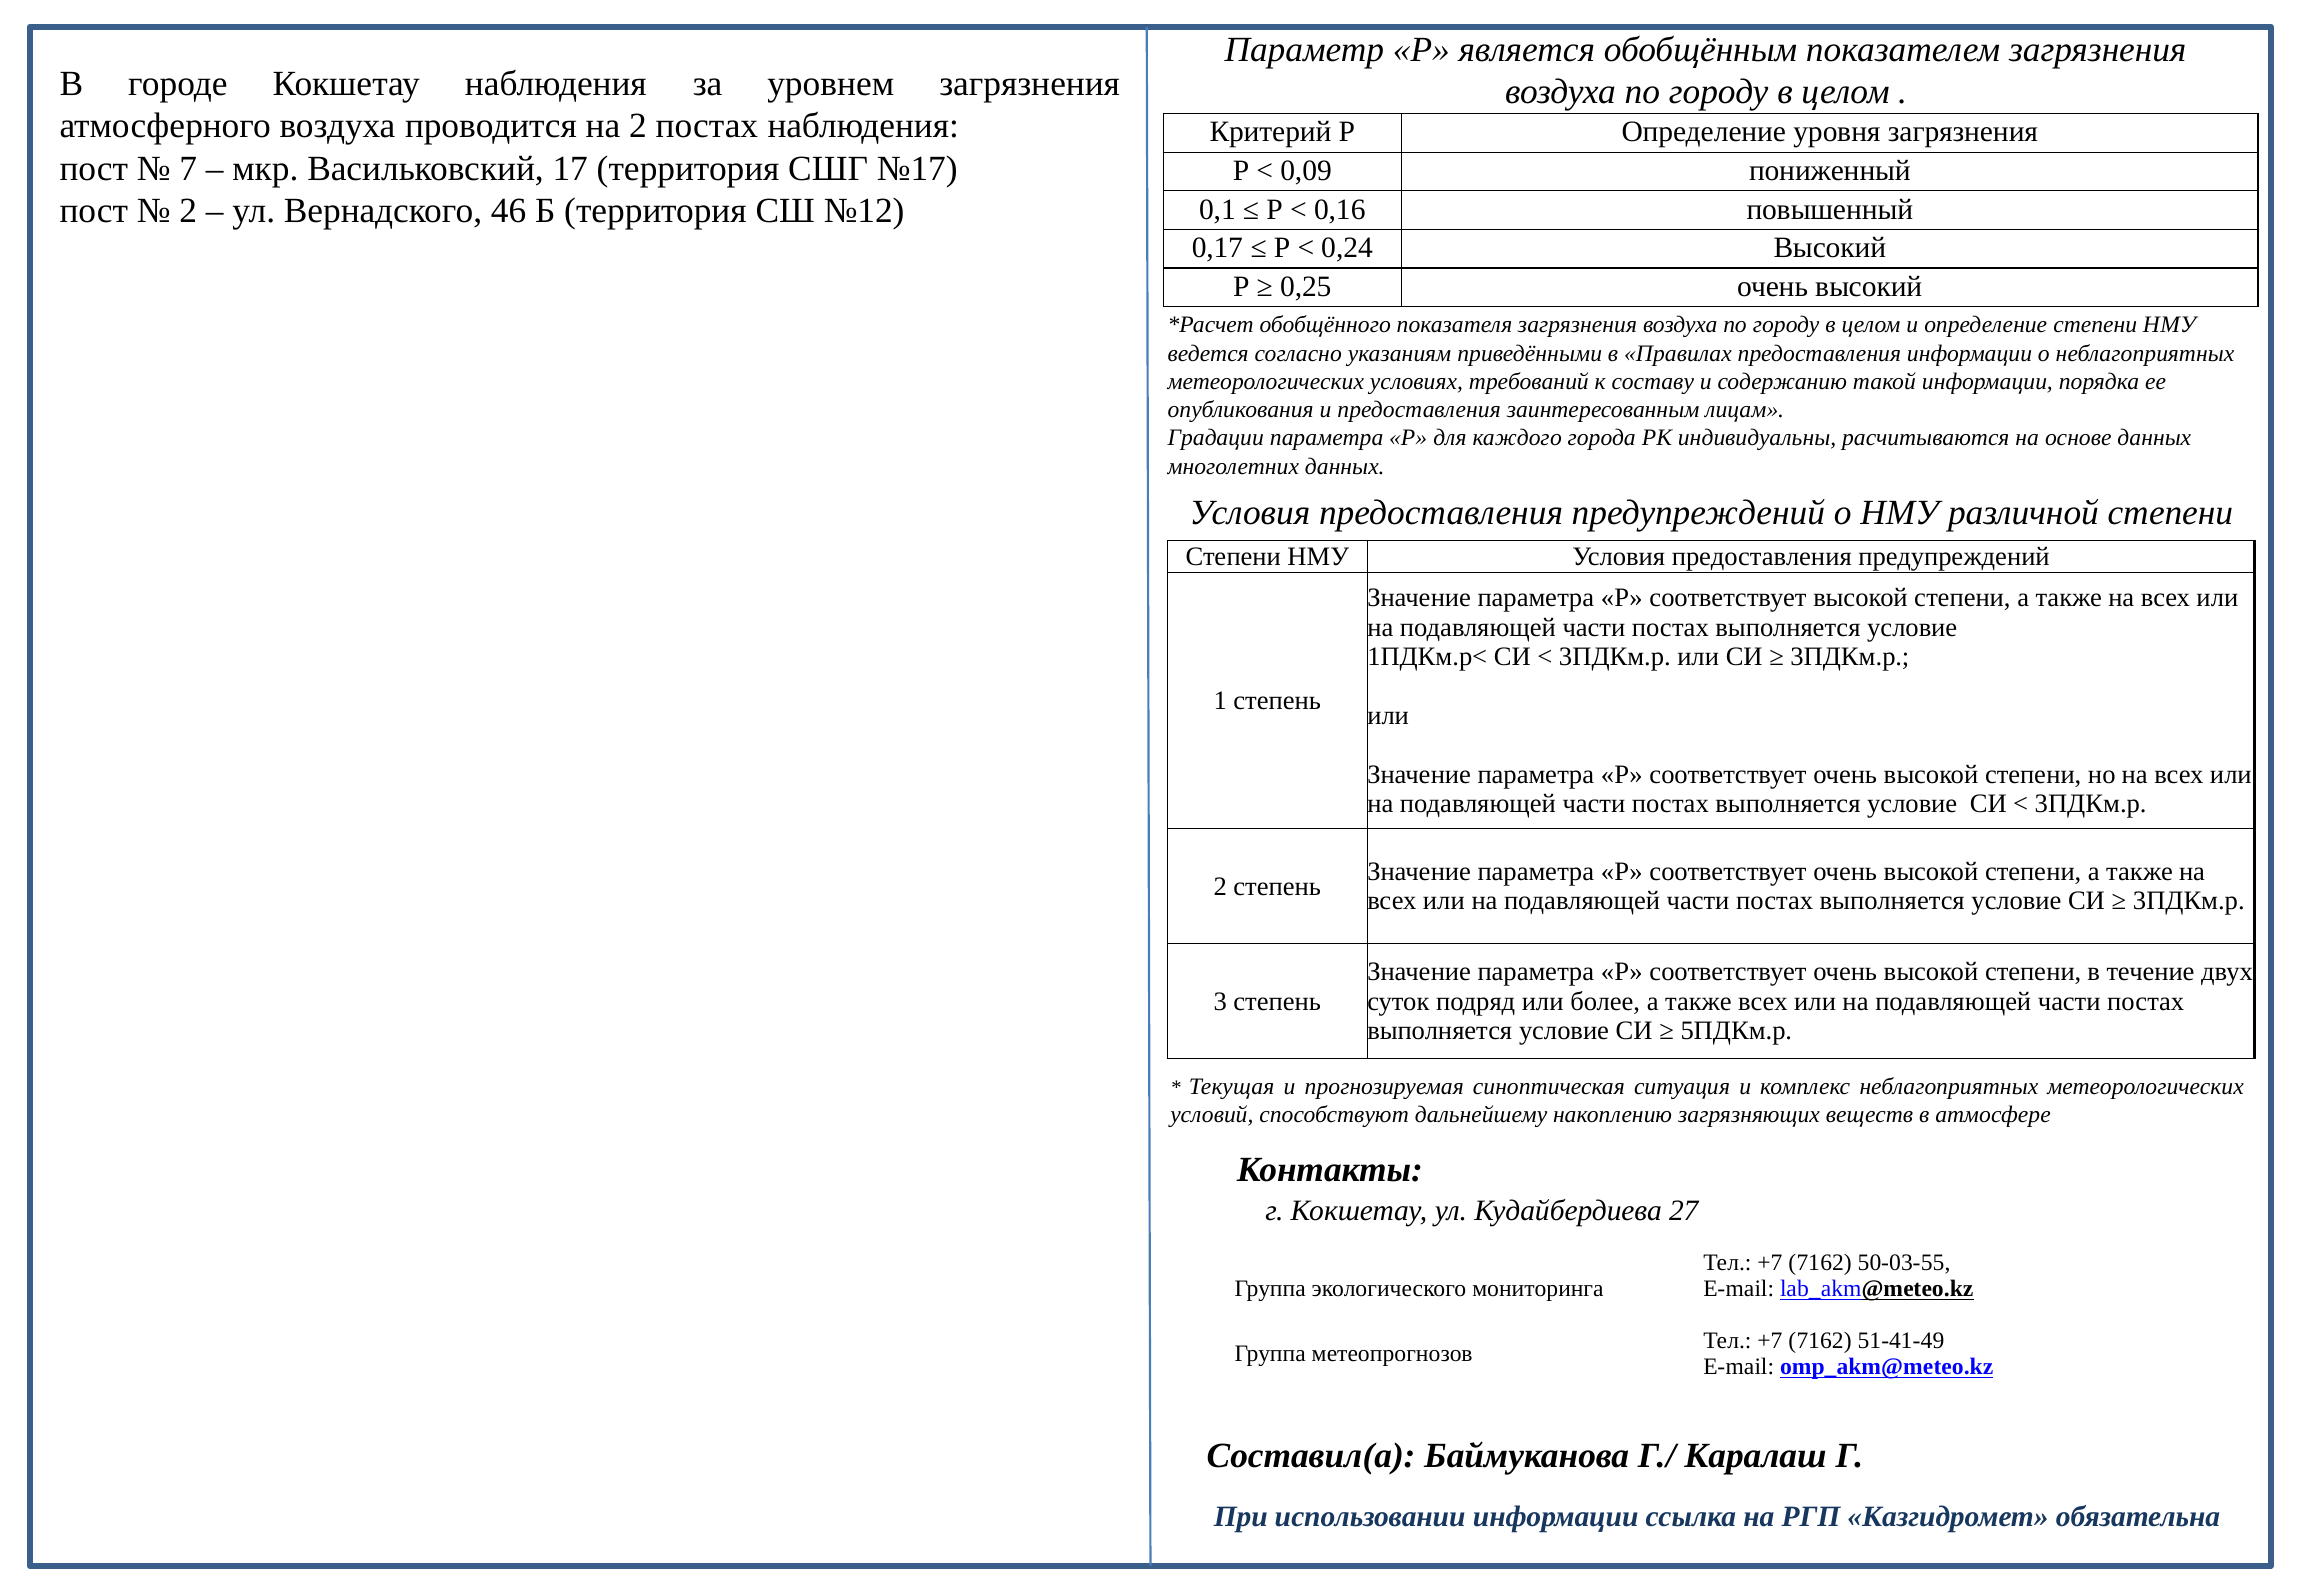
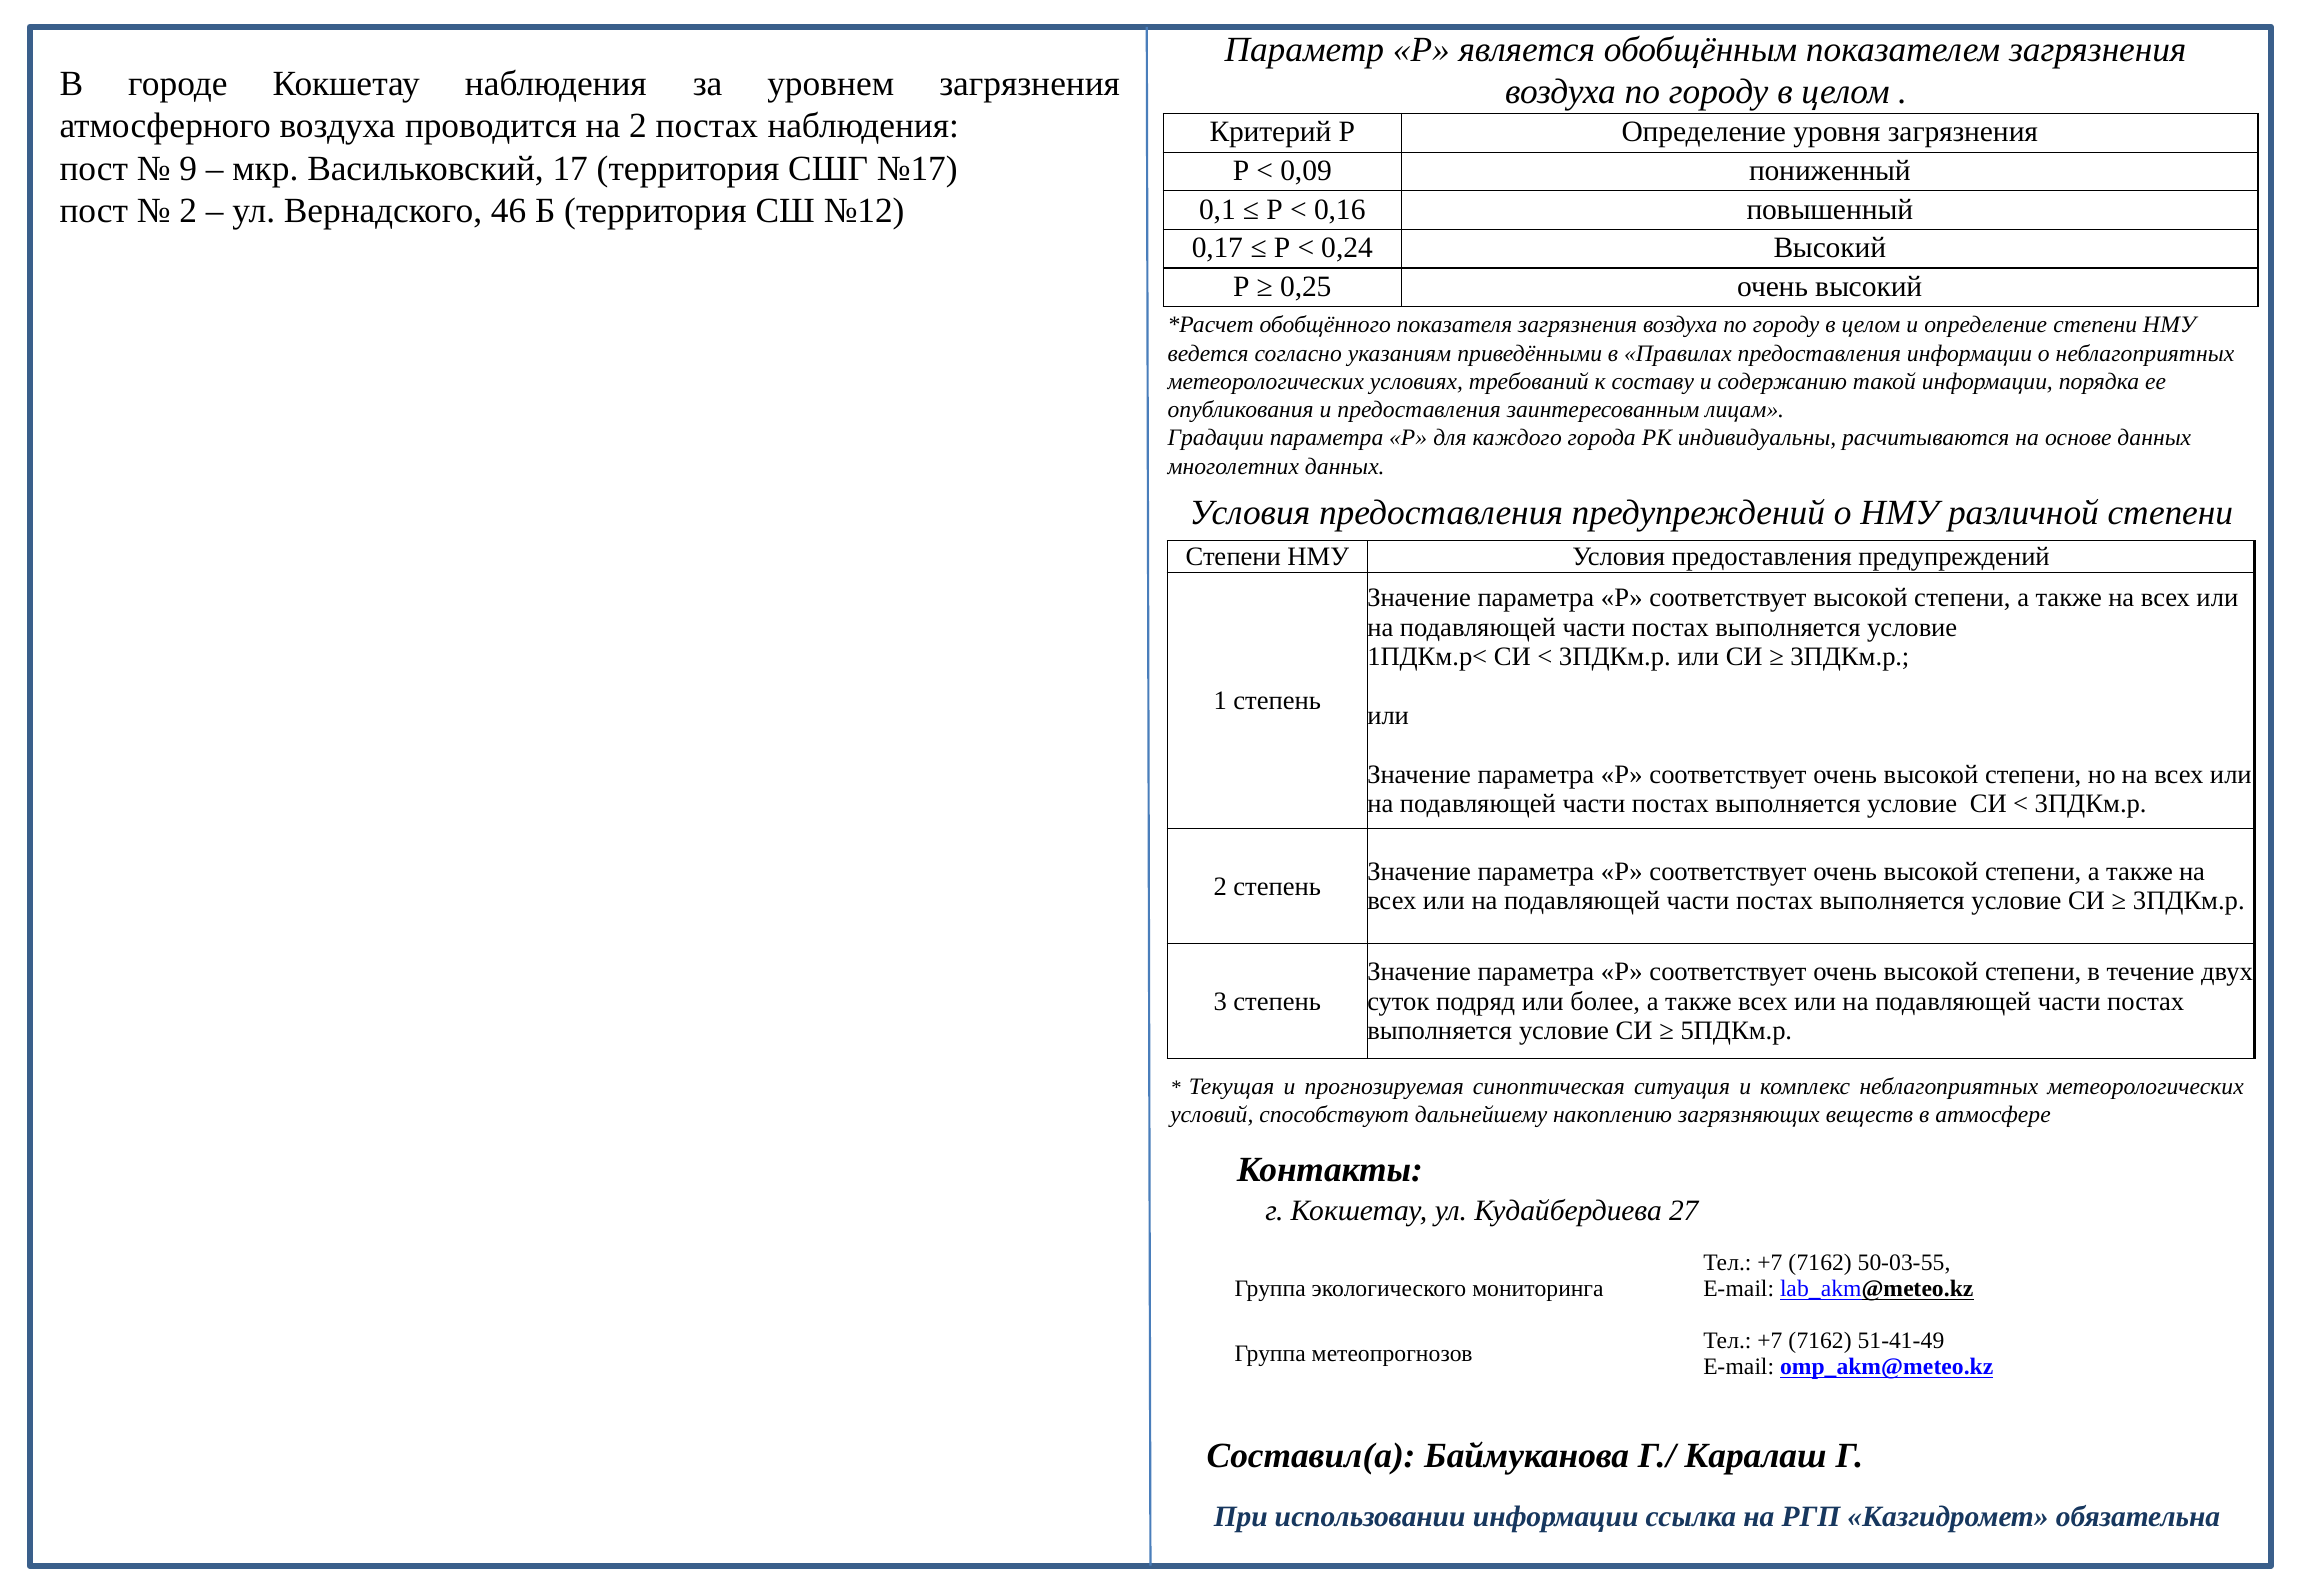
7: 7 -> 9
